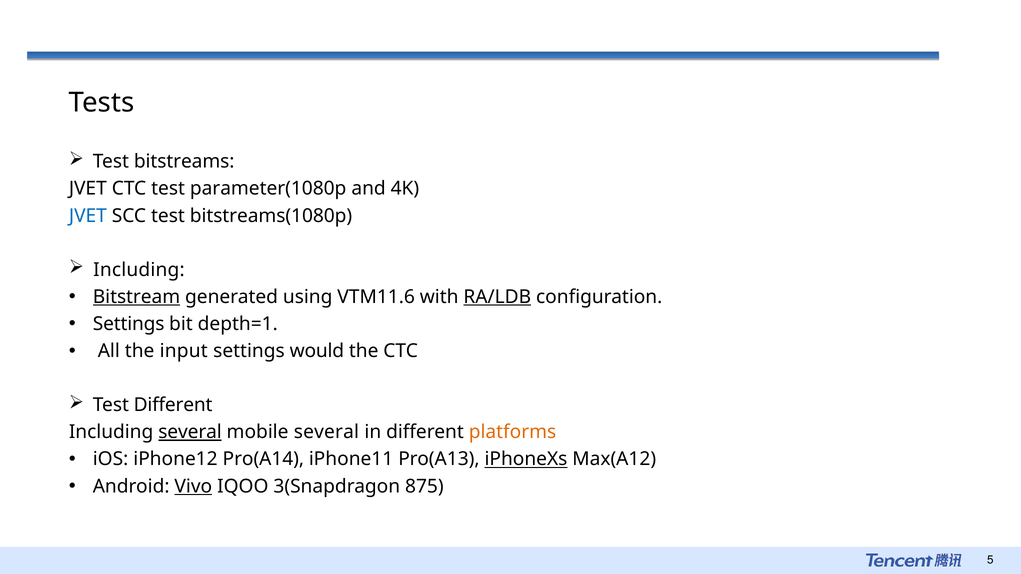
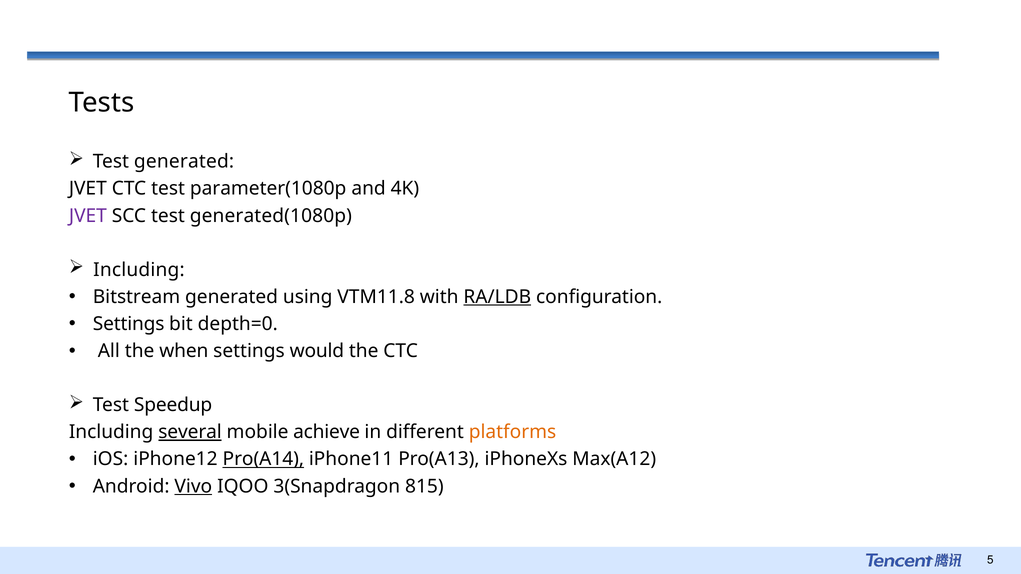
Test bitstreams: bitstreams -> generated
JVET at (88, 216) colour: blue -> purple
bitstreams(1080p: bitstreams(1080p -> generated(1080p
Bitstream underline: present -> none
VTM11.6: VTM11.6 -> VTM11.8
depth=1: depth=1 -> depth=0
input: input -> when
Test Different: Different -> Speedup
mobile several: several -> achieve
Pro(A14 underline: none -> present
iPhoneXs underline: present -> none
875: 875 -> 815
